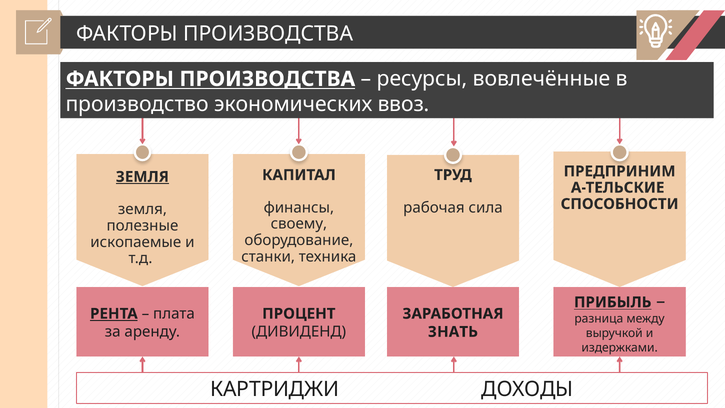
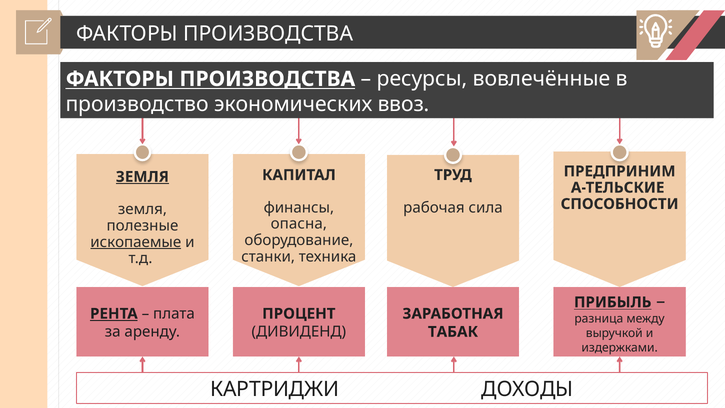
своему: своему -> опасна
ископаемые underline: none -> present
ЗНАТЬ: ЗНАТЬ -> ТАБАК
